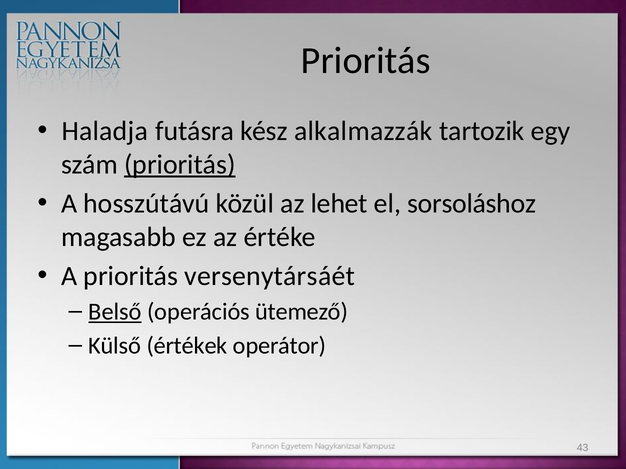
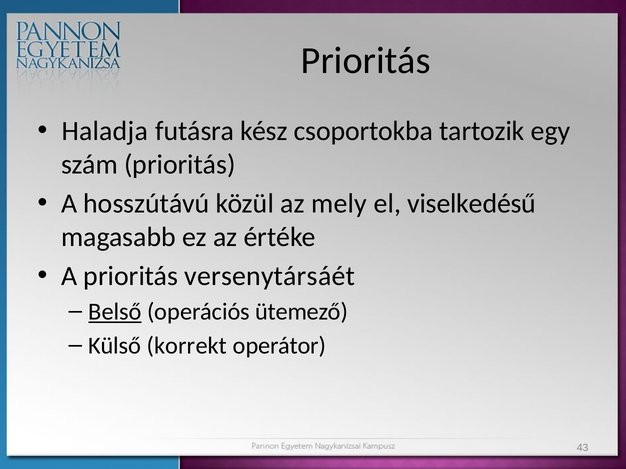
alkalmazzák: alkalmazzák -> csoportokba
prioritás at (180, 165) underline: present -> none
lehet: lehet -> mely
sorsoláshoz: sorsoláshoz -> viselkedésű
értékek: értékek -> korrekt
